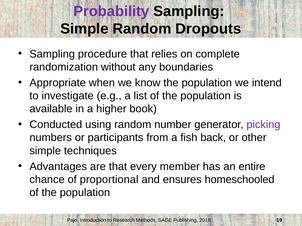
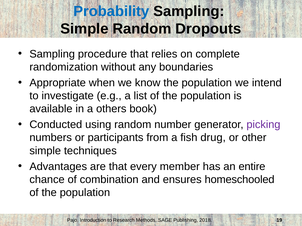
Probability colour: purple -> blue
higher: higher -> others
back: back -> drug
proportional: proportional -> combination
